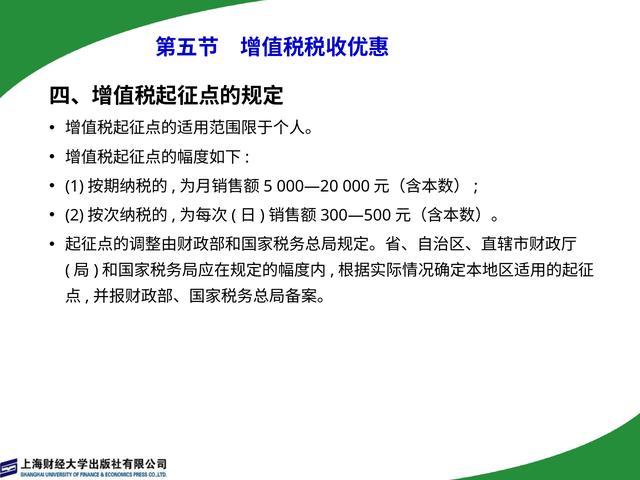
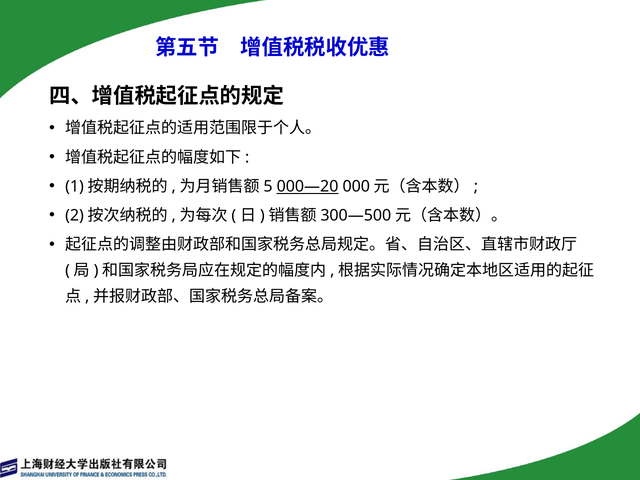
000—20 underline: none -> present
